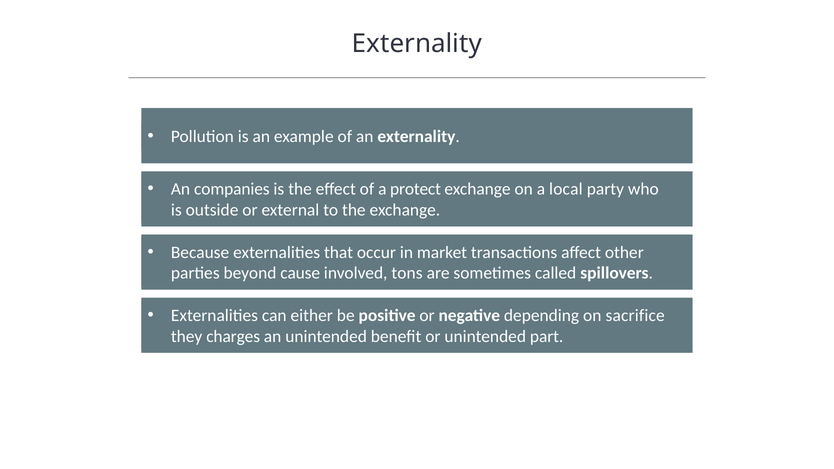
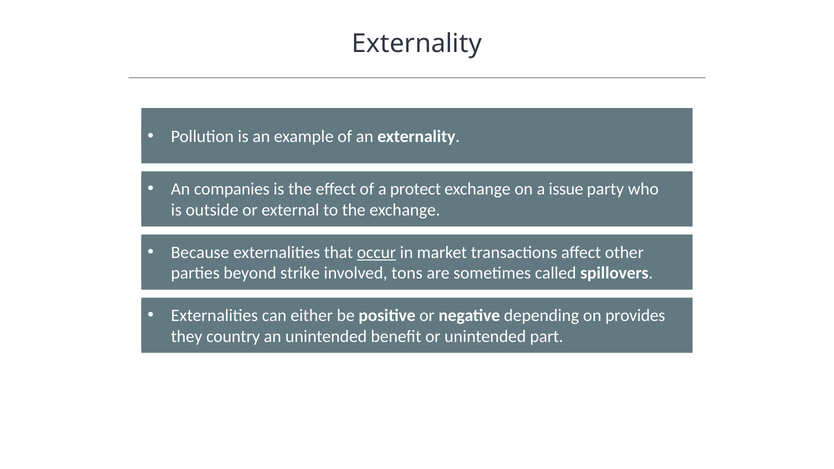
local: local -> issue
occur underline: none -> present
cause: cause -> strike
sacrifice: sacrifice -> provides
charges: charges -> country
